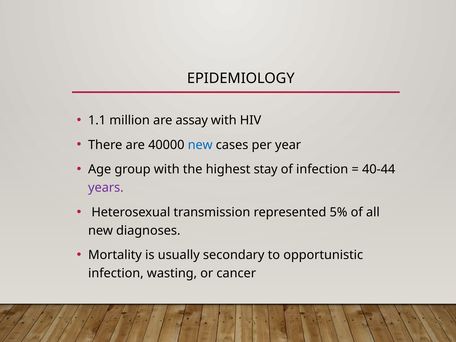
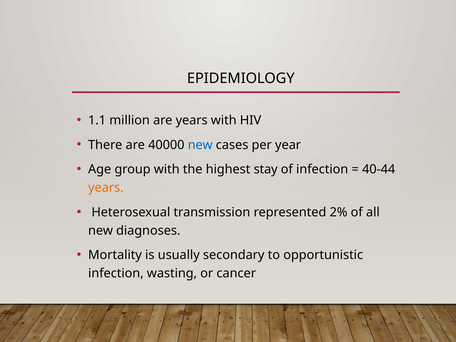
are assay: assay -> years
years at (106, 188) colour: purple -> orange
5%: 5% -> 2%
